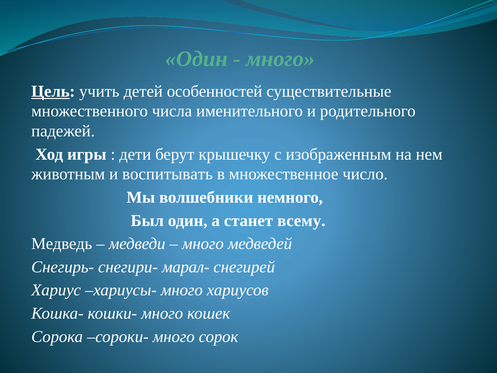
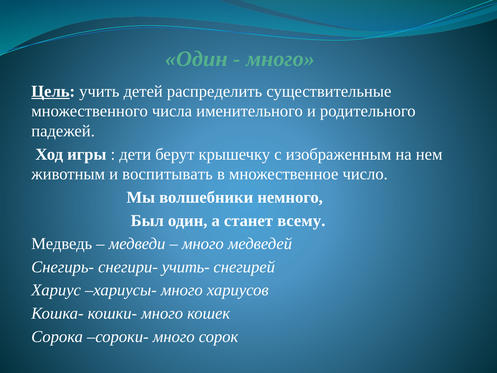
особенностей: особенностей -> распределить
марал-: марал- -> учить-
